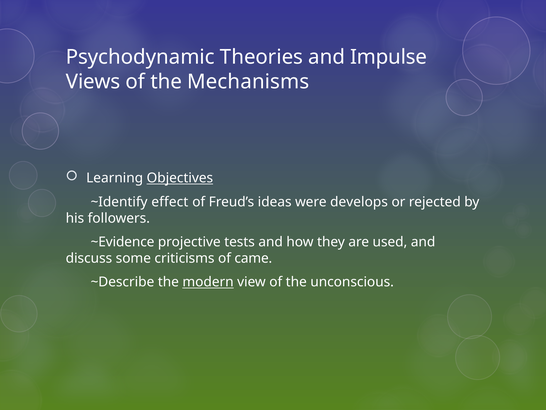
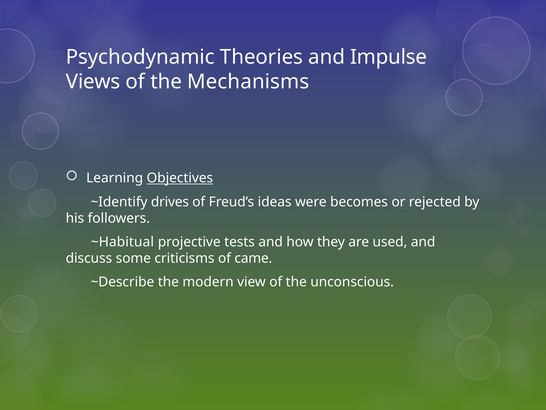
effect: effect -> drives
develops: develops -> becomes
~Evidence: ~Evidence -> ~Habitual
modern underline: present -> none
